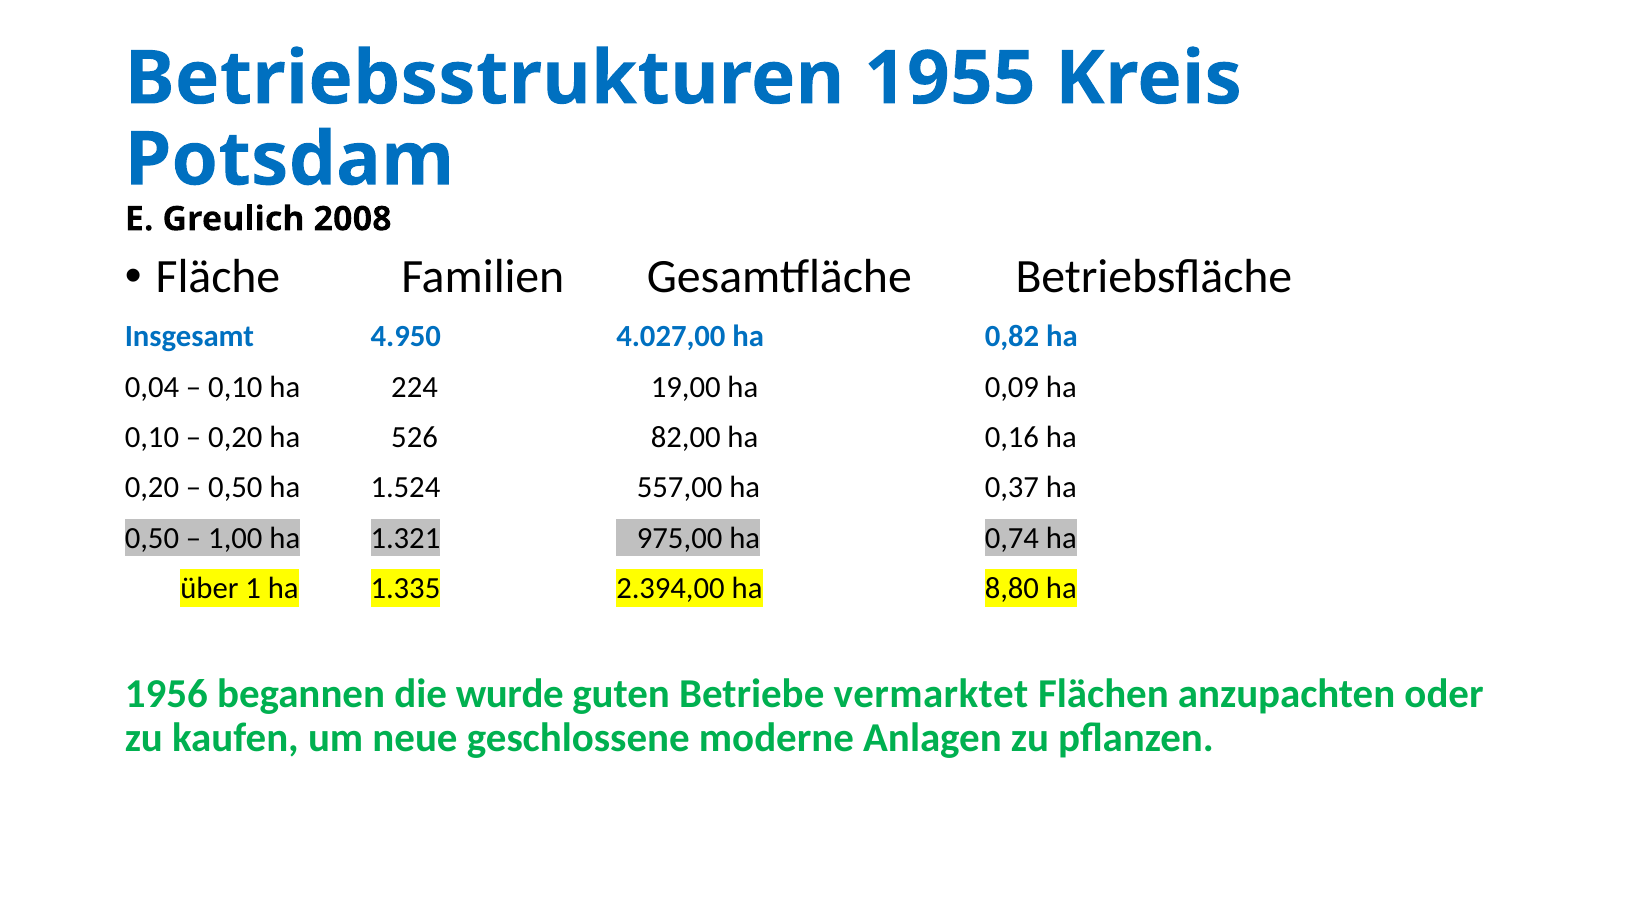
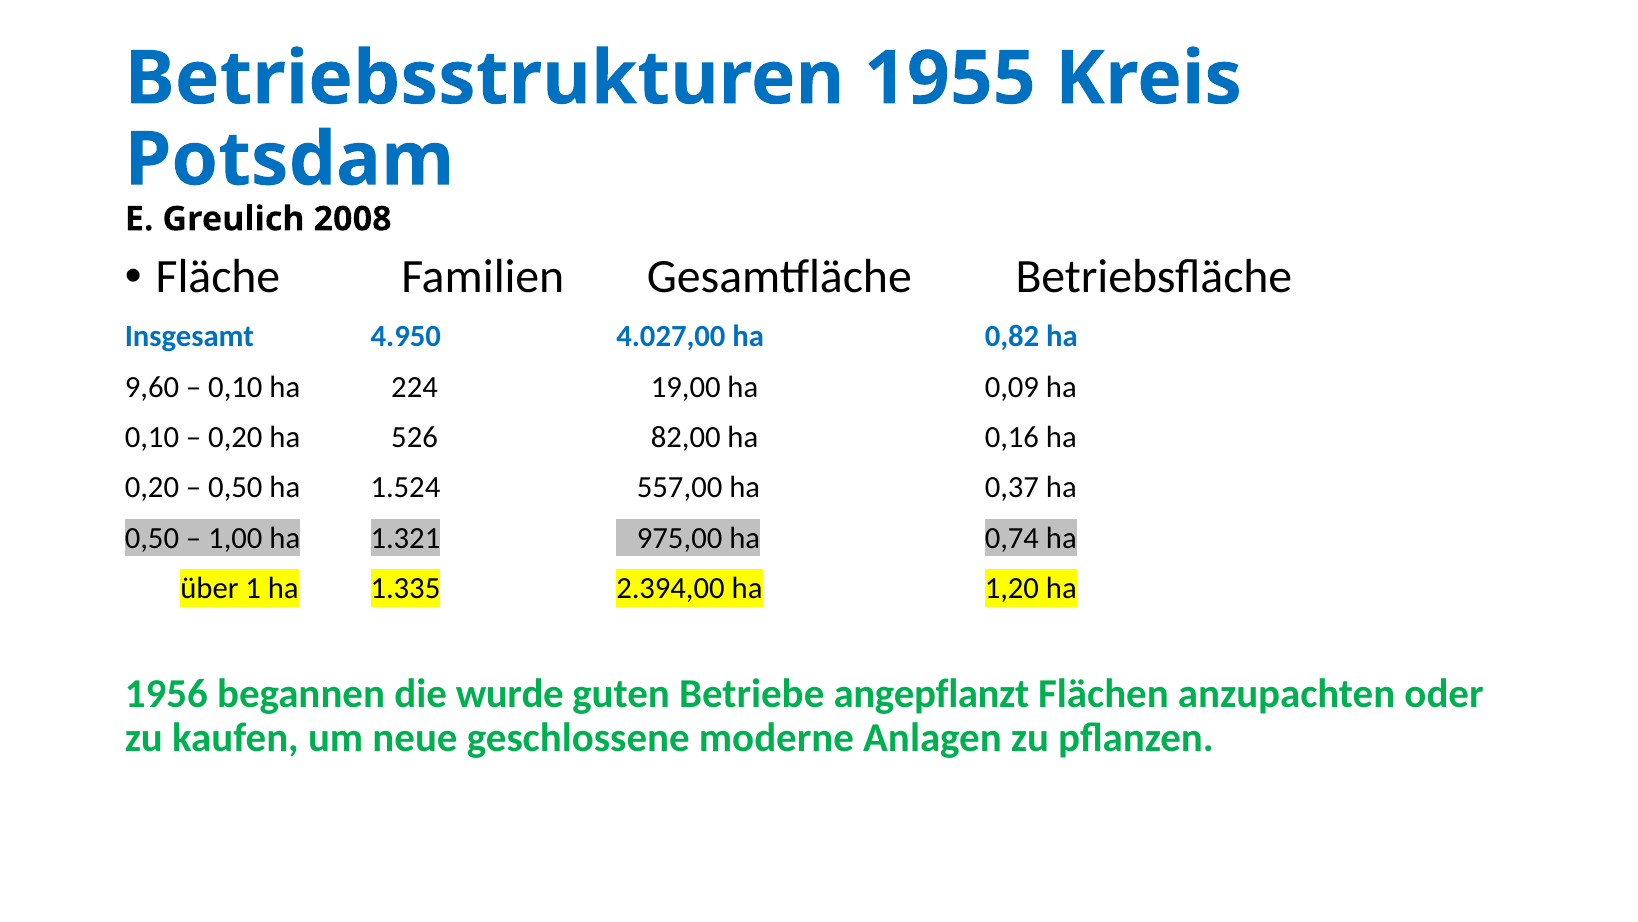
0,04: 0,04 -> 9,60
8,80: 8,80 -> 1,20
vermarktet: vermarktet -> angepflanzt
